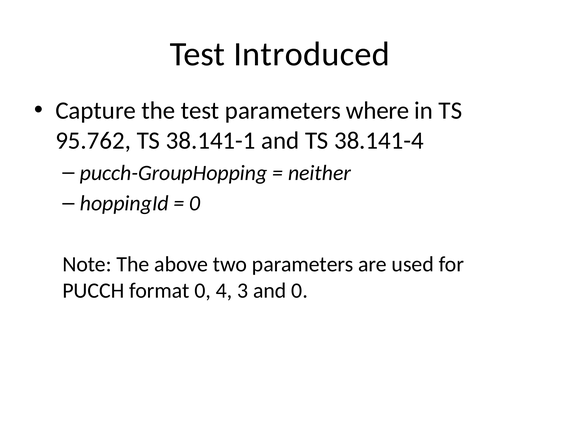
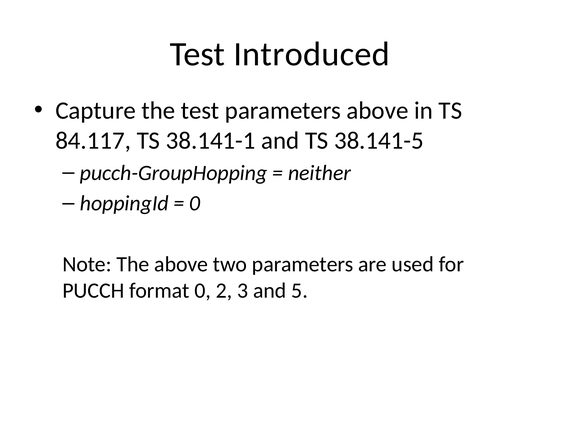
parameters where: where -> above
95.762: 95.762 -> 84.117
38.141-4: 38.141-4 -> 38.141-5
4: 4 -> 2
and 0: 0 -> 5
